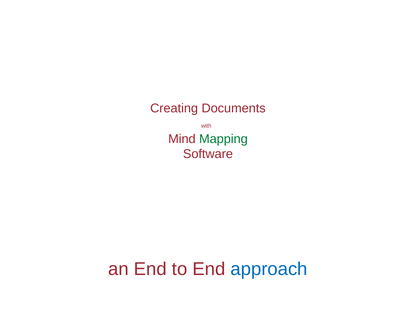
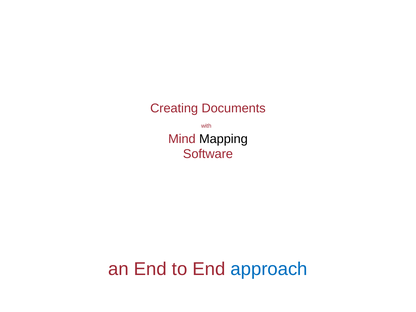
Mapping colour: green -> black
